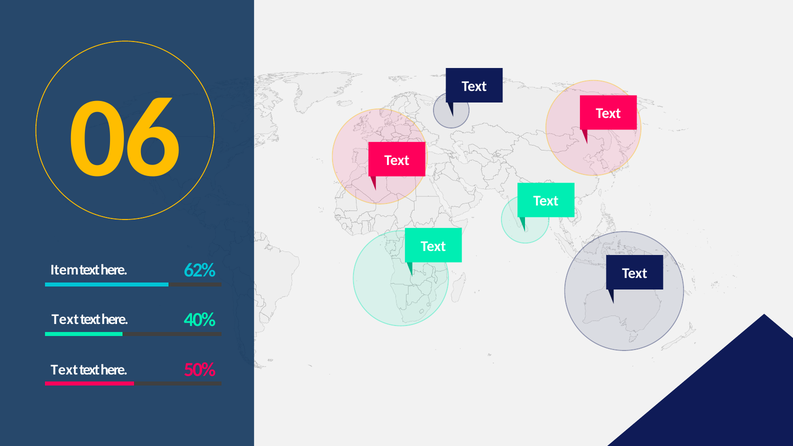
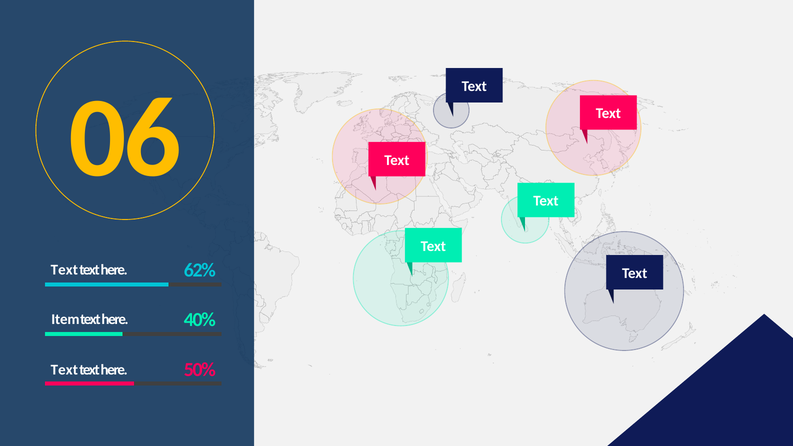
Item at (64, 270): Item -> Text
Text at (65, 320): Text -> Item
